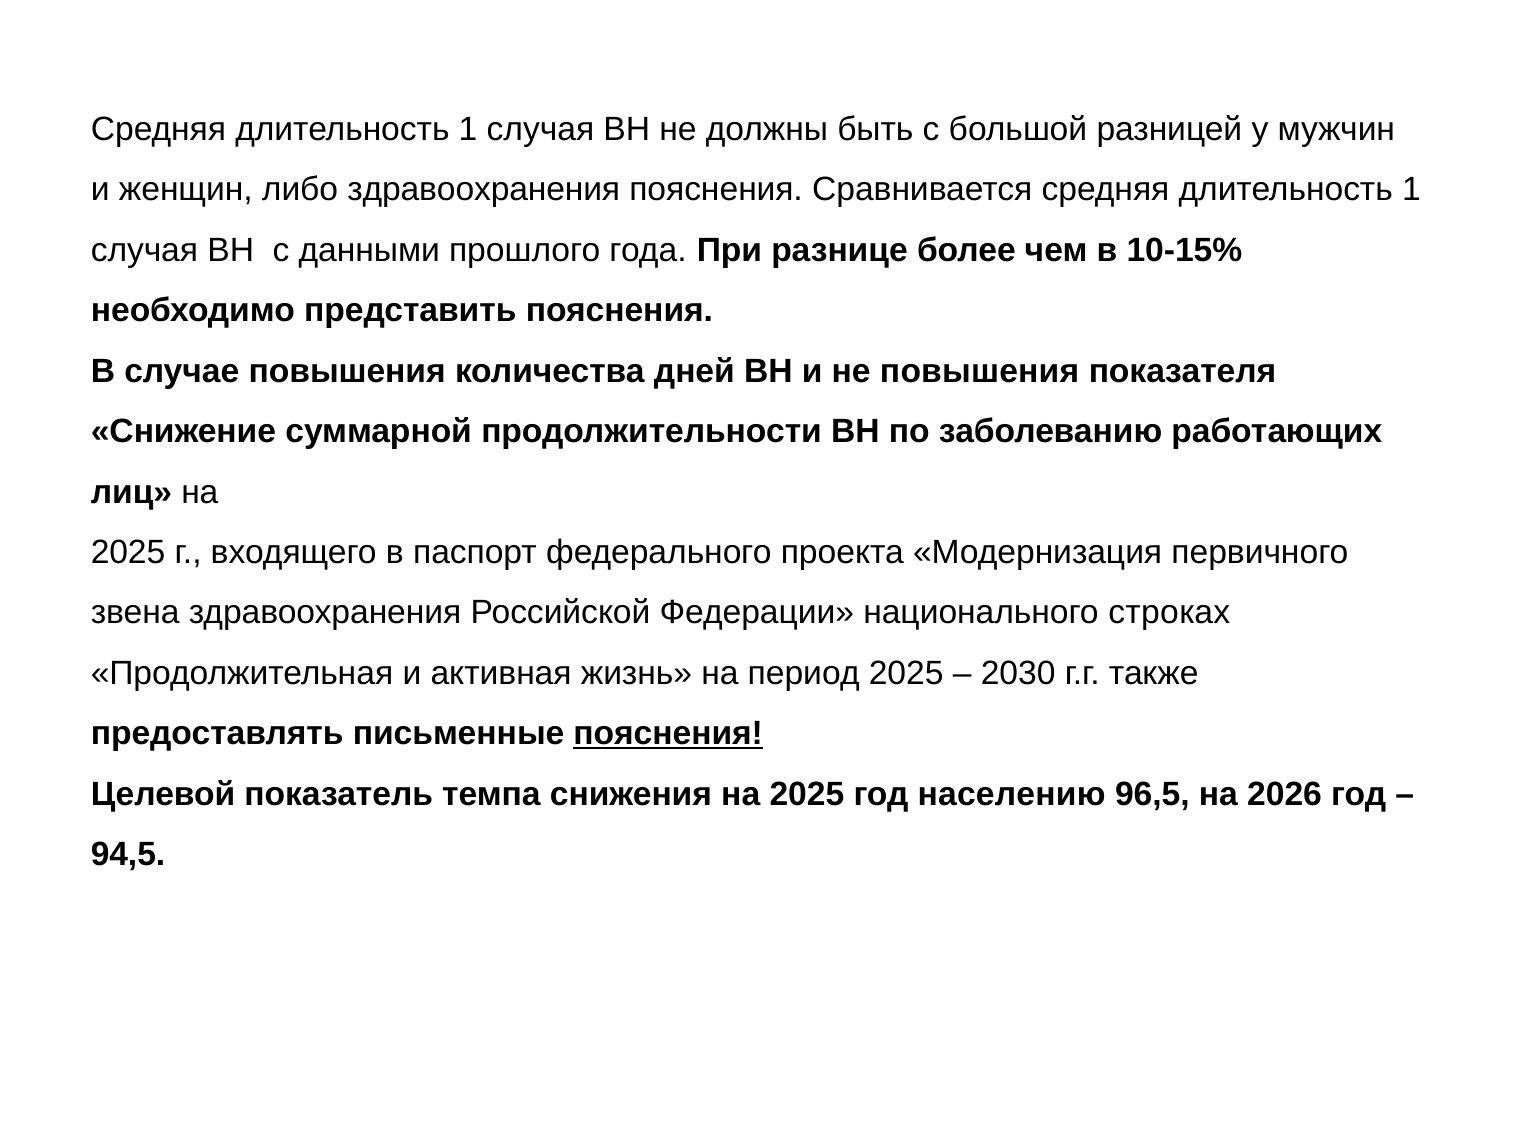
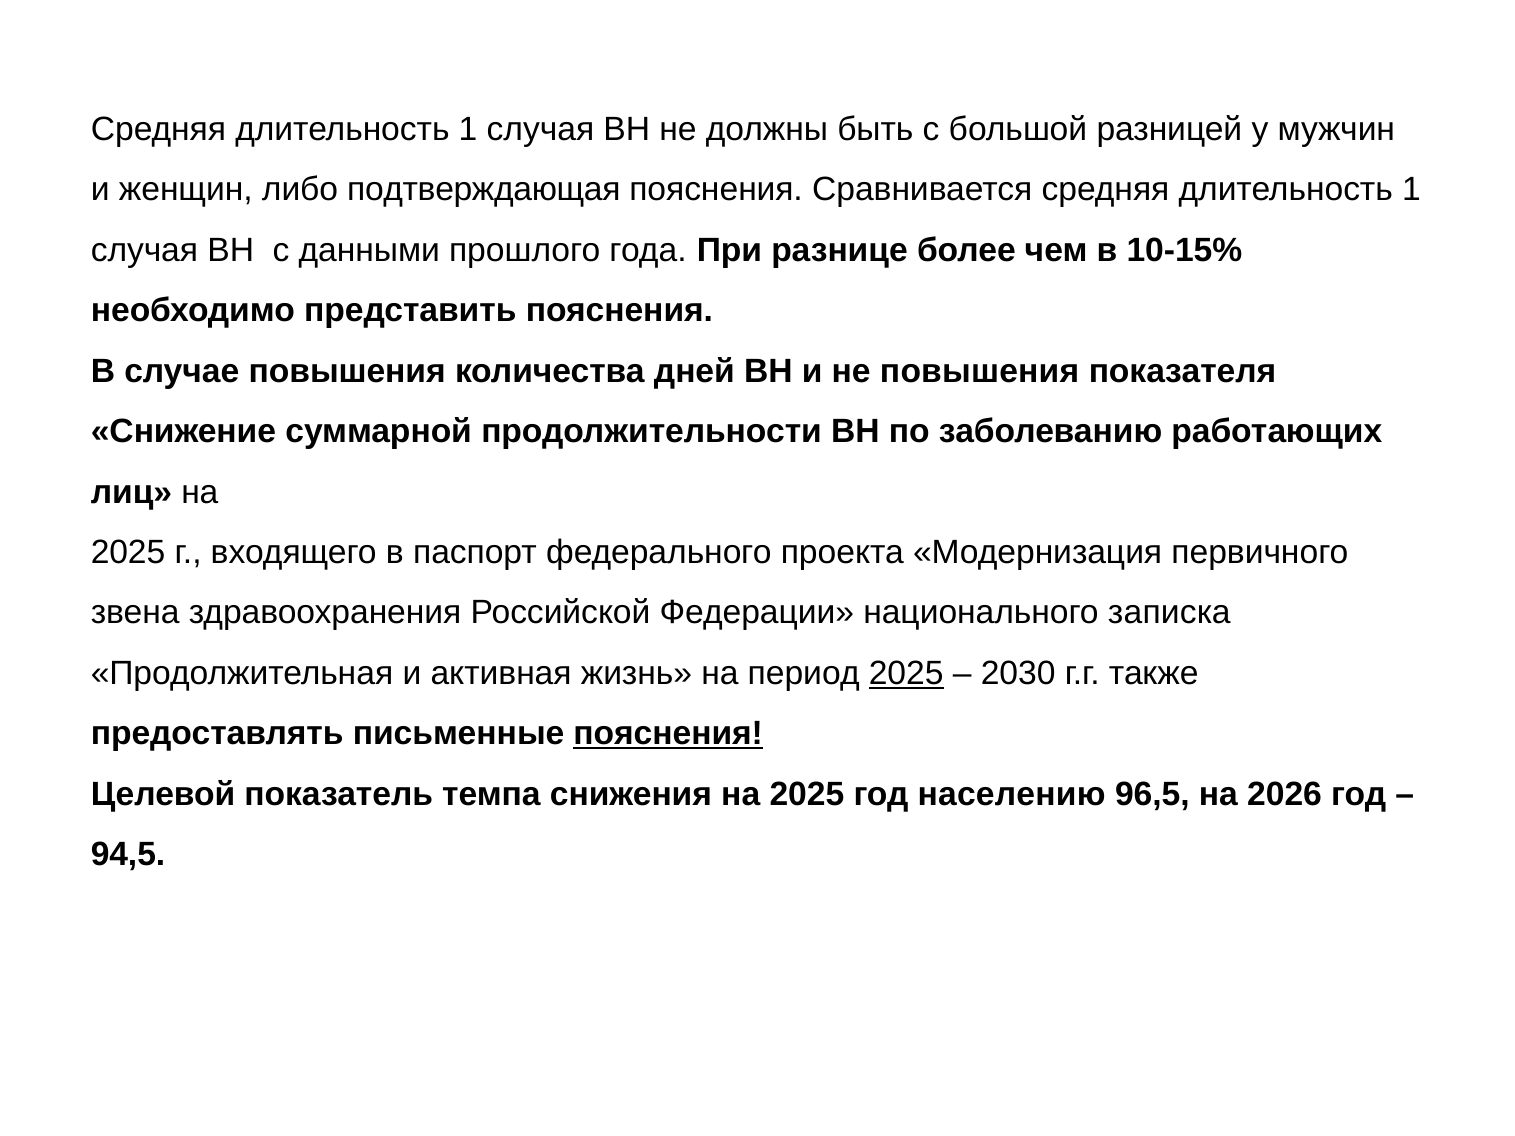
либо здравоохранения: здравоохранения -> подтверждающая
строках: строках -> записка
2025 at (906, 674) underline: none -> present
